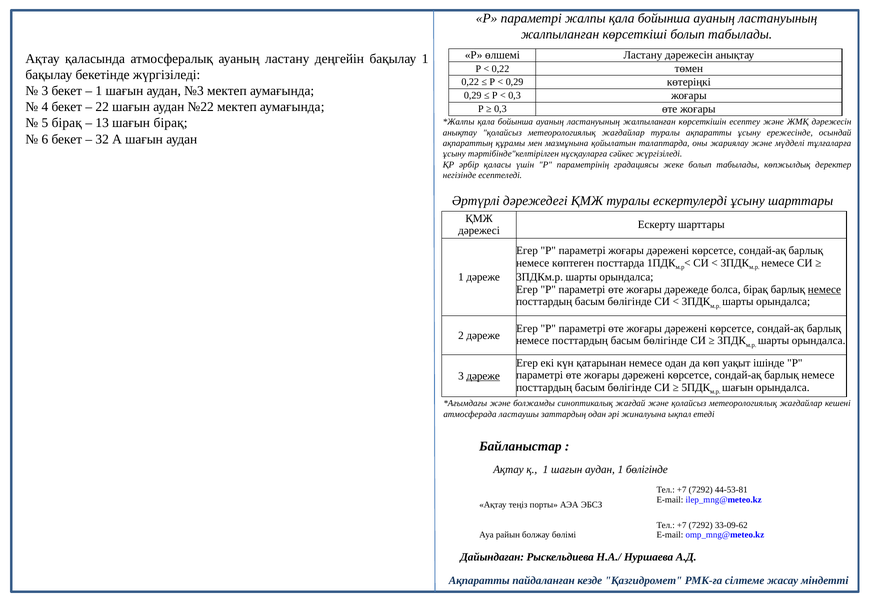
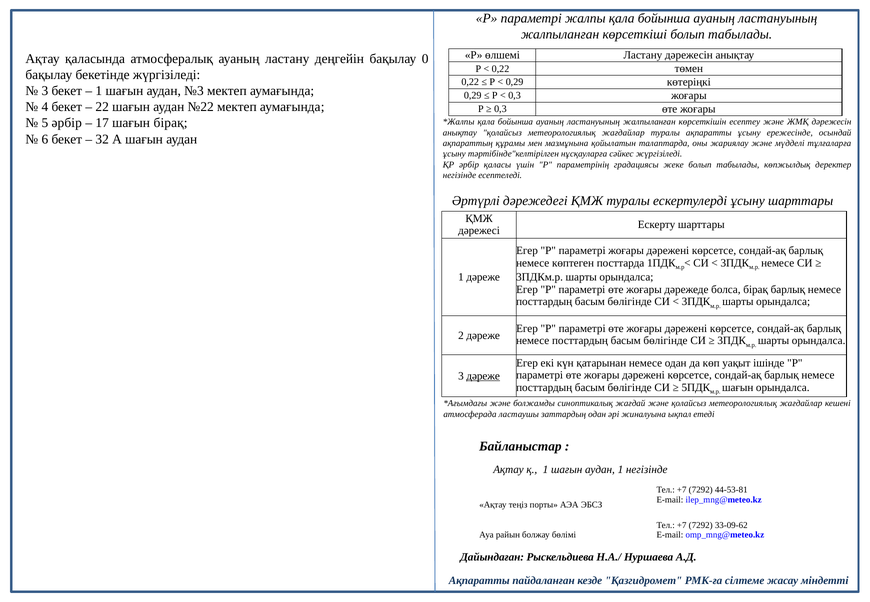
бақылау 1: 1 -> 0
5 бірақ: бірақ -> әрбір
13: 13 -> 17
немесе at (824, 289) underline: present -> none
1 бөлігінде: бөлігінде -> негізінде
